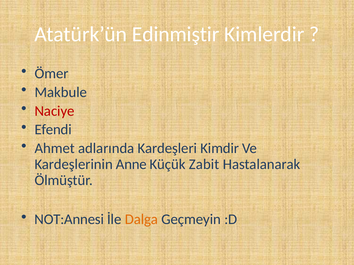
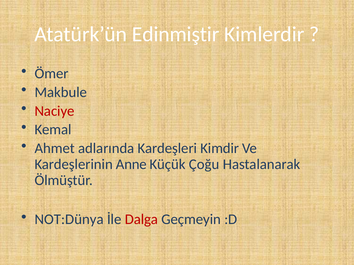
Efendi: Efendi -> Kemal
Zabit: Zabit -> Çoğu
NOT:Annesi: NOT:Annesi -> NOT:Dünya
Dalga colour: orange -> red
